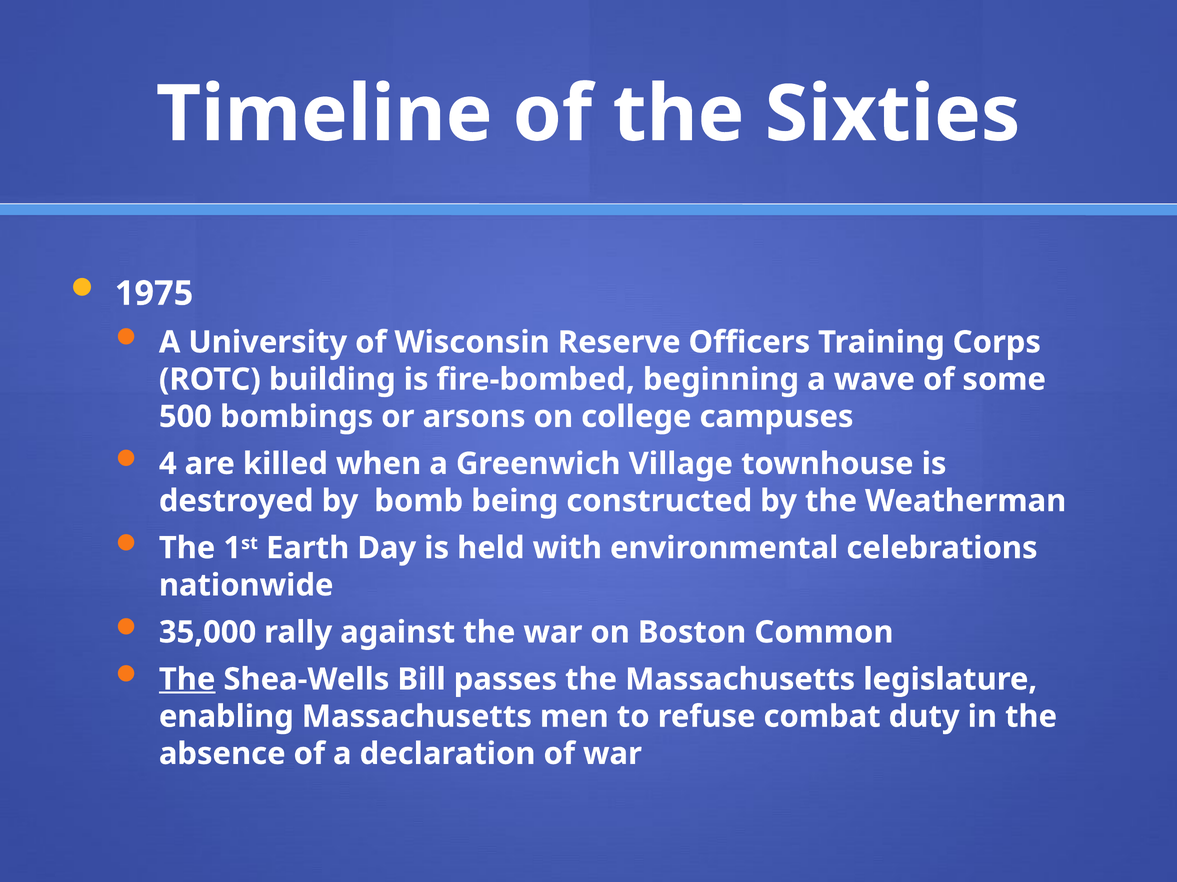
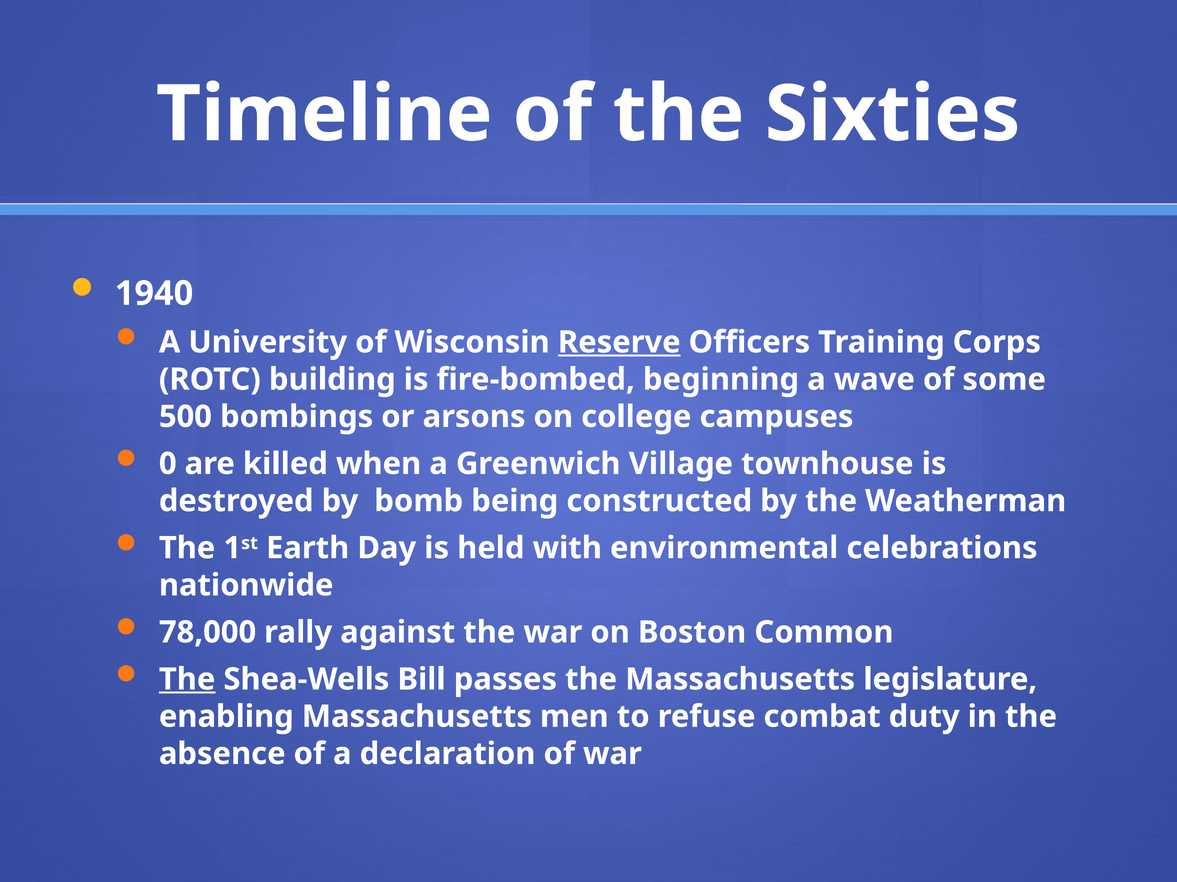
1975: 1975 -> 1940
Reserve underline: none -> present
4: 4 -> 0
35,000: 35,000 -> 78,000
